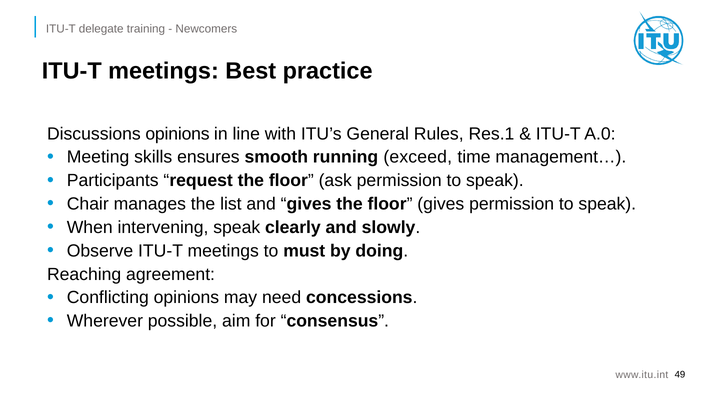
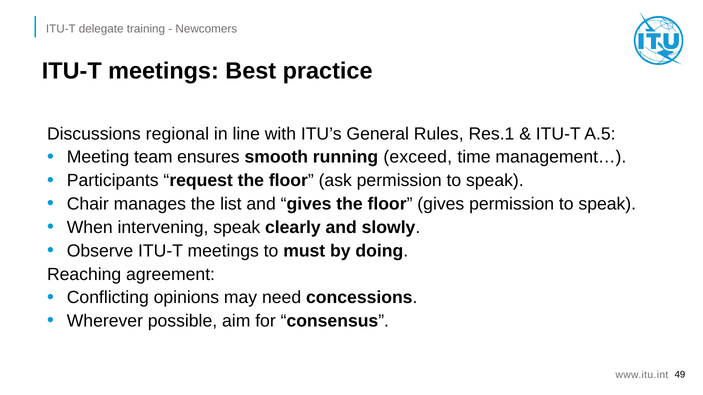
Discussions opinions: opinions -> regional
A.0: A.0 -> A.5
skills: skills -> team
